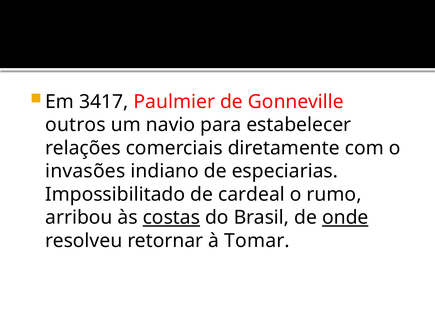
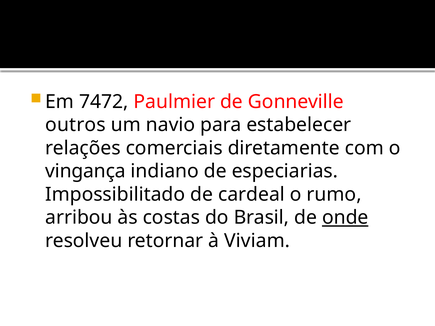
3417: 3417 -> 7472
invasões: invasões -> vingança
costas underline: present -> none
Tomar: Tomar -> Viviam
